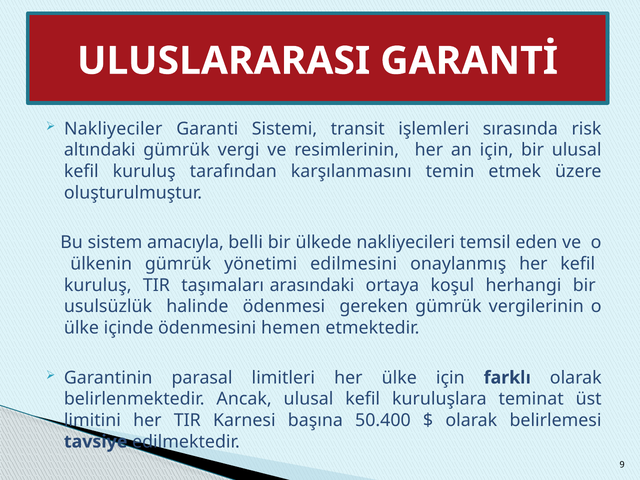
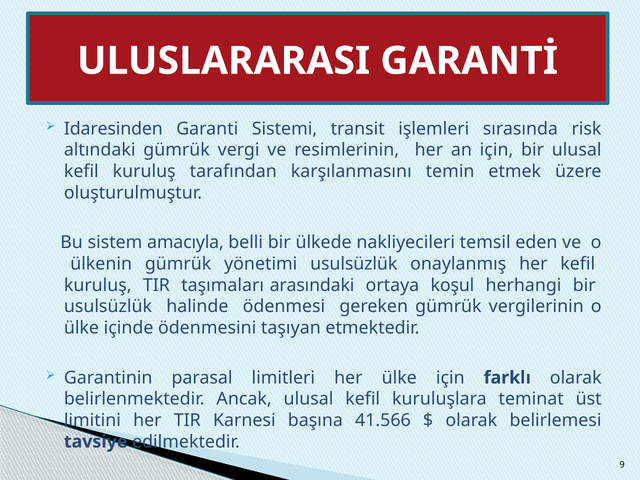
Nakliyeciler: Nakliyeciler -> Idaresinden
yönetimi edilmesini: edilmesini -> usulsüzlük
hemen: hemen -> taşıyan
50.400: 50.400 -> 41.566
